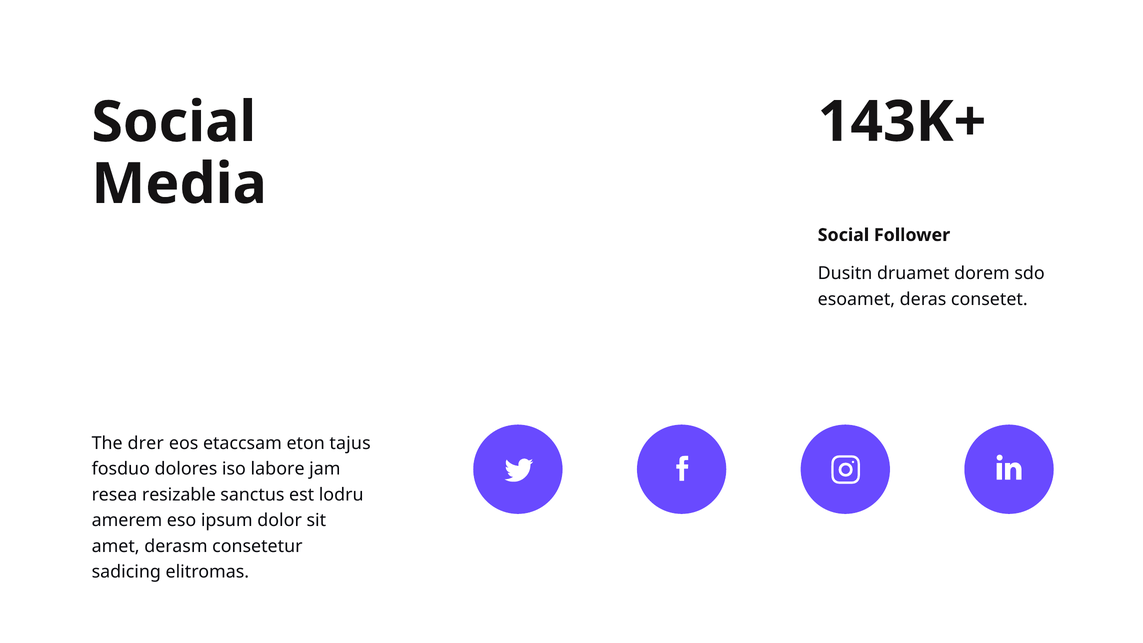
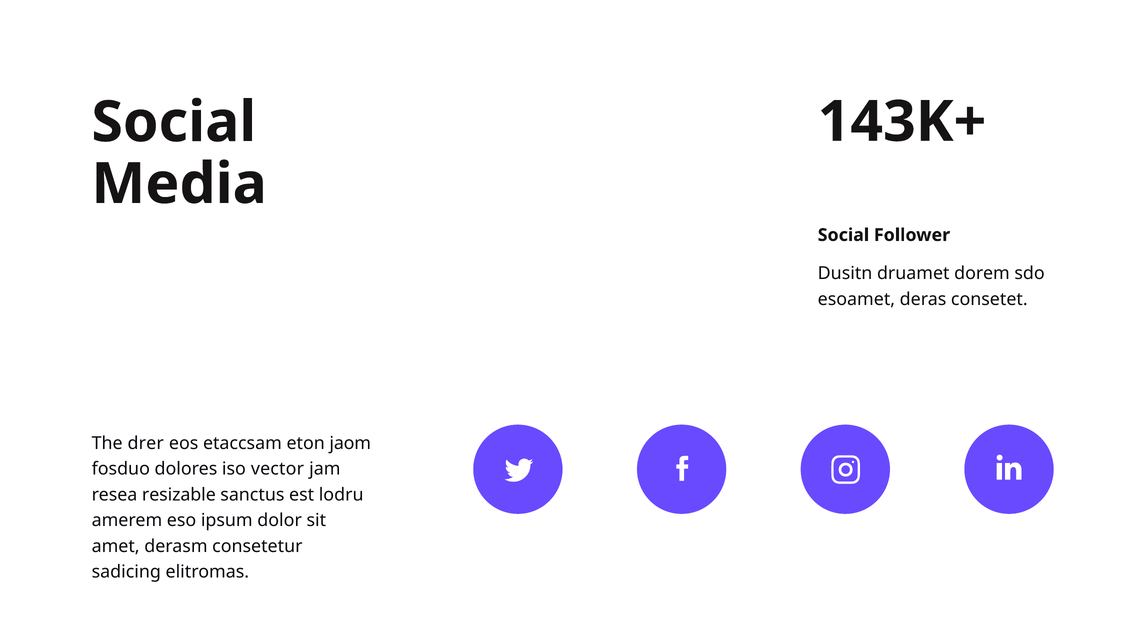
tajus: tajus -> jaom
labore: labore -> vector
